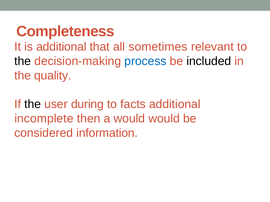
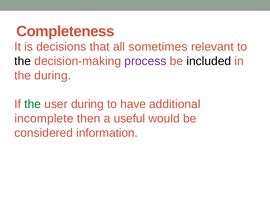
is additional: additional -> decisions
process colour: blue -> purple
the quality: quality -> during
the at (33, 104) colour: black -> green
facts: facts -> have
a would: would -> useful
